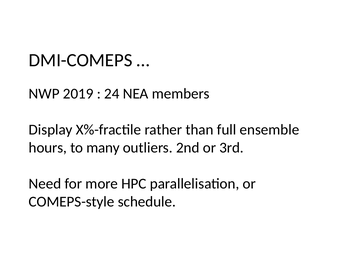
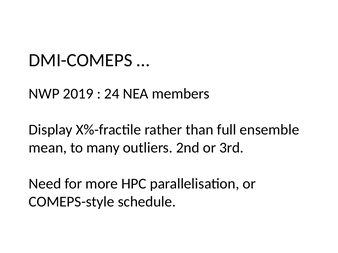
hours: hours -> mean
